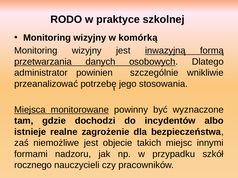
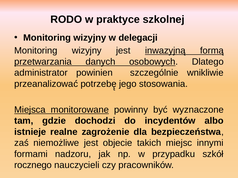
komórką: komórką -> delegacji
